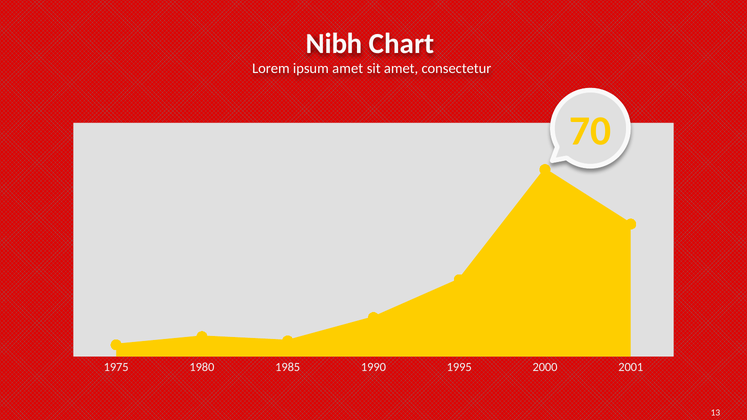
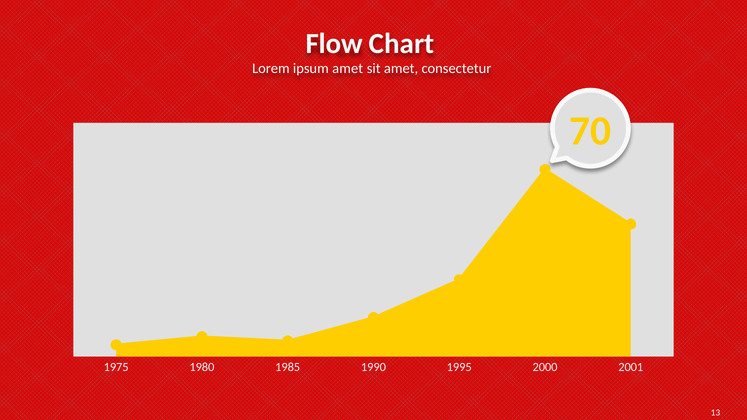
Nibh: Nibh -> Flow
